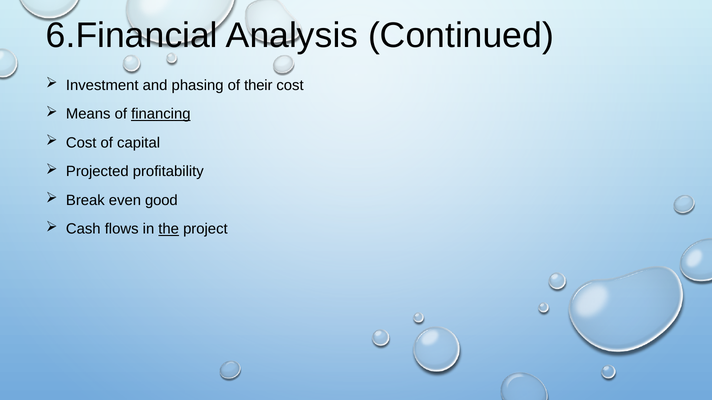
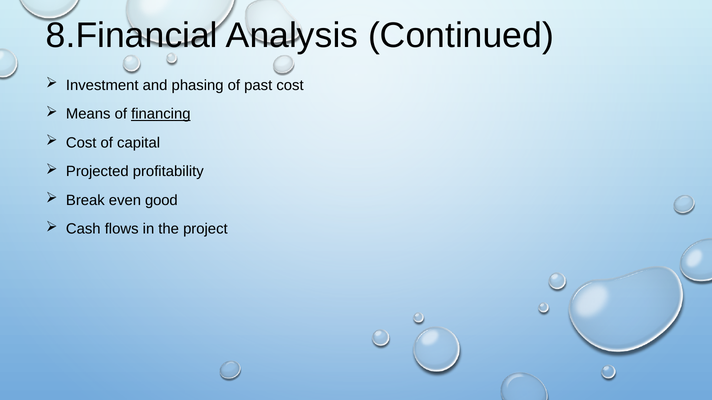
6.Financial: 6.Financial -> 8.Financial
their: their -> past
the underline: present -> none
